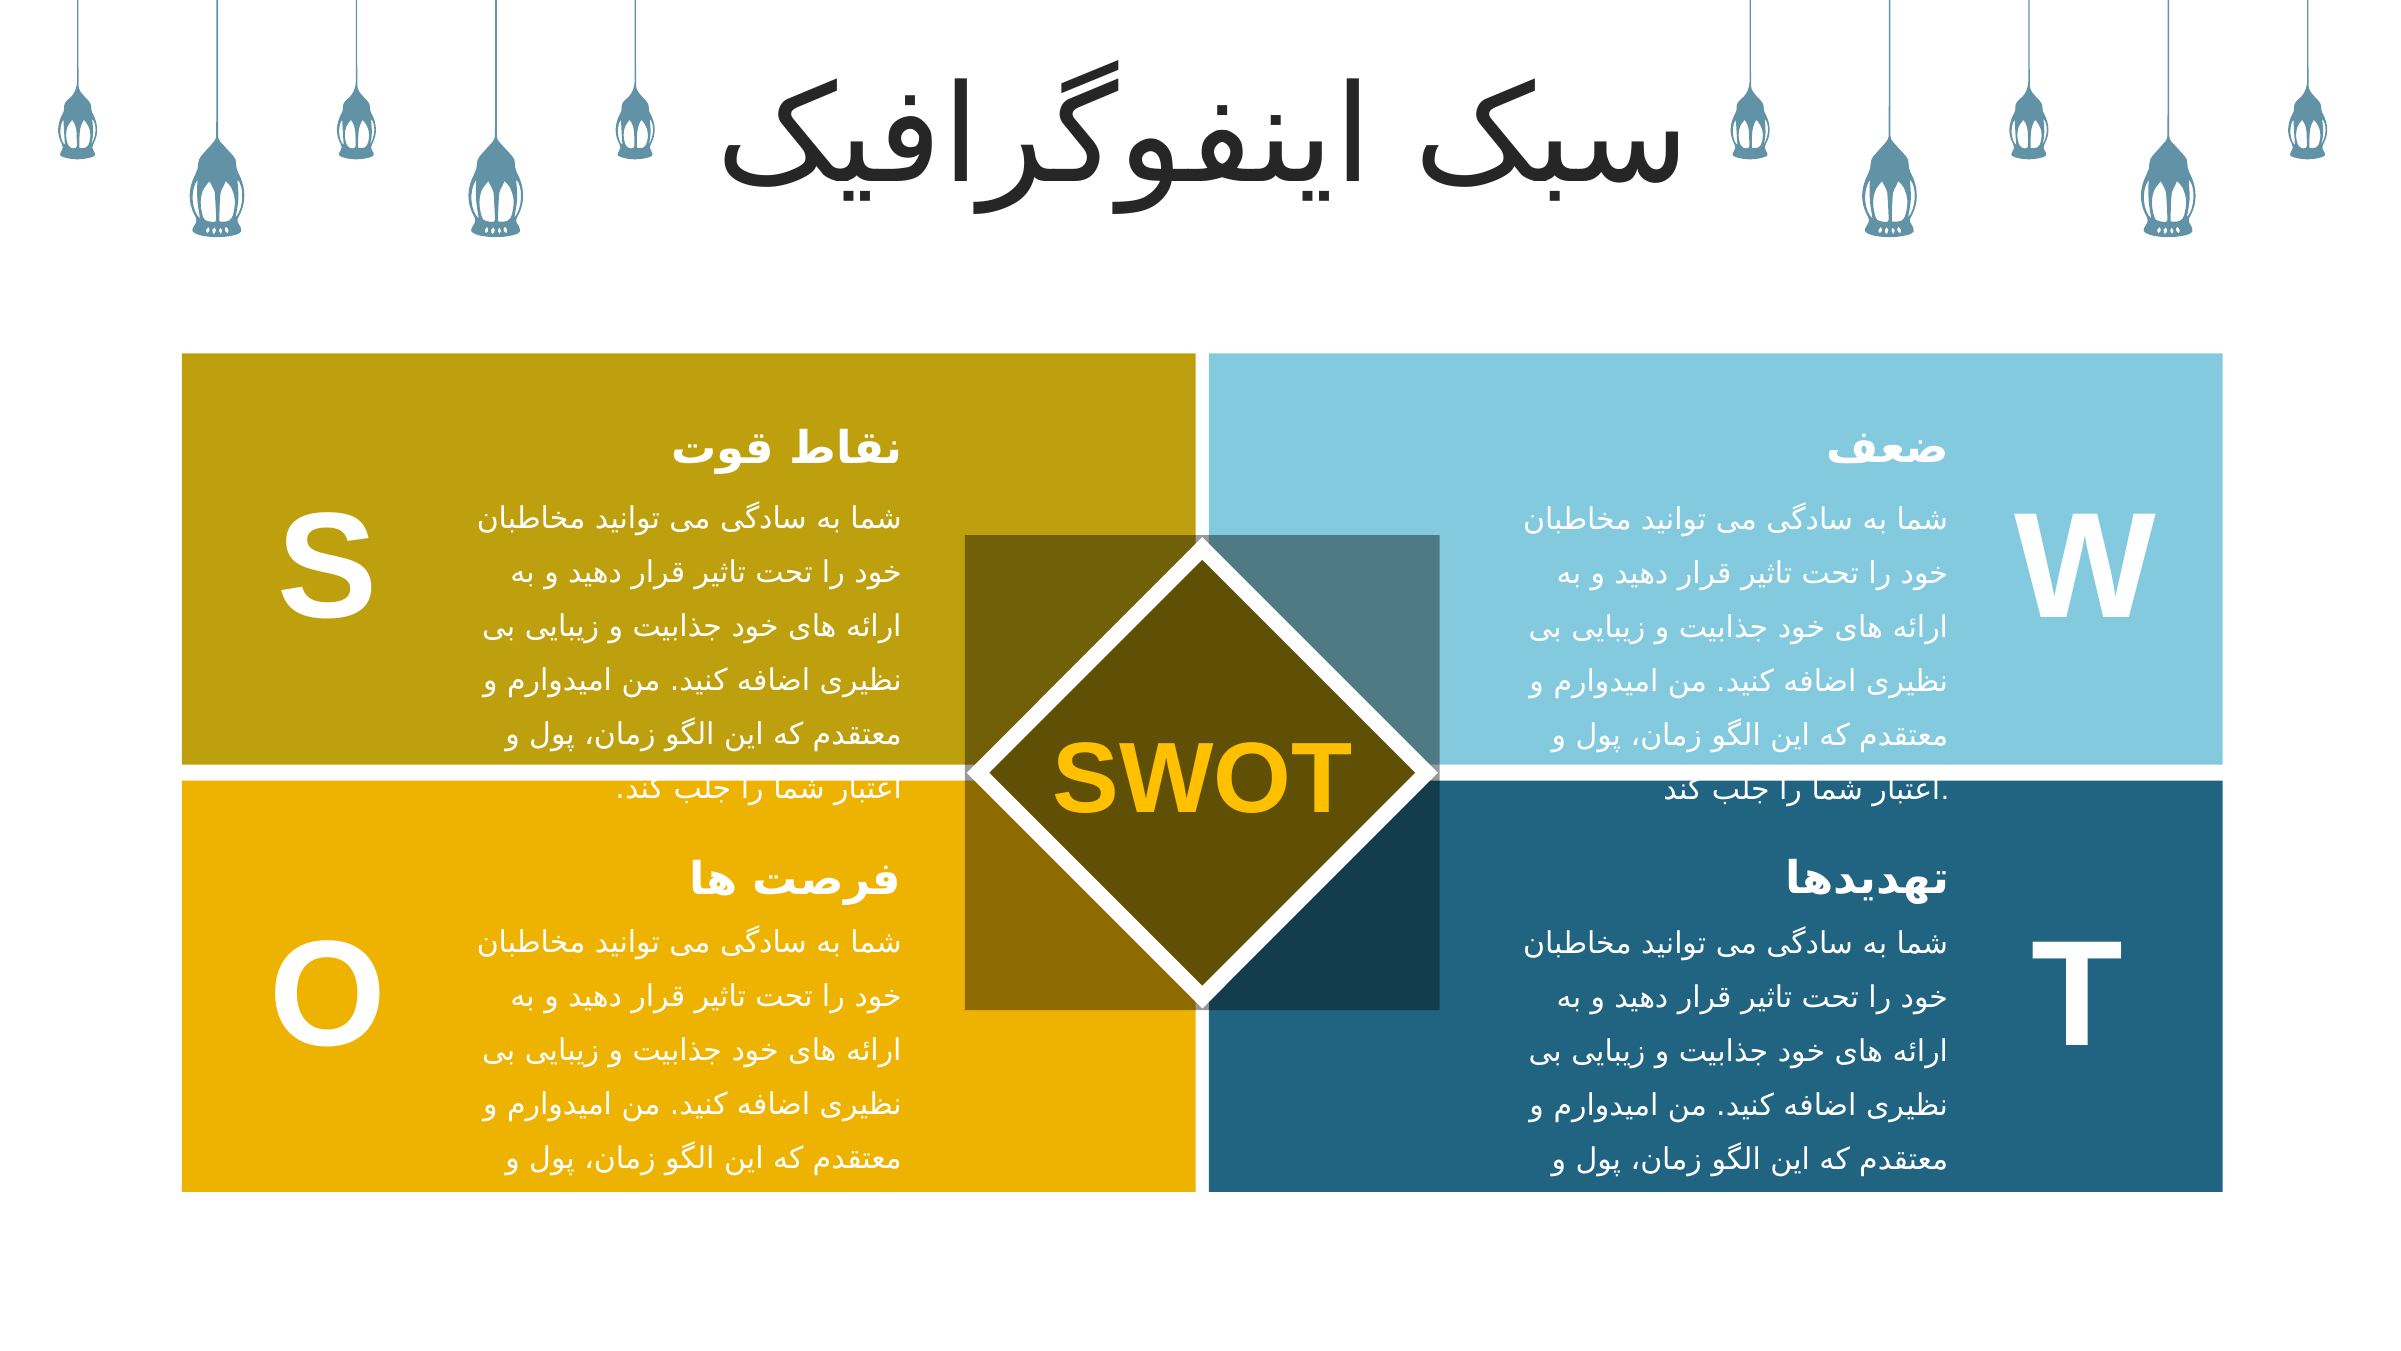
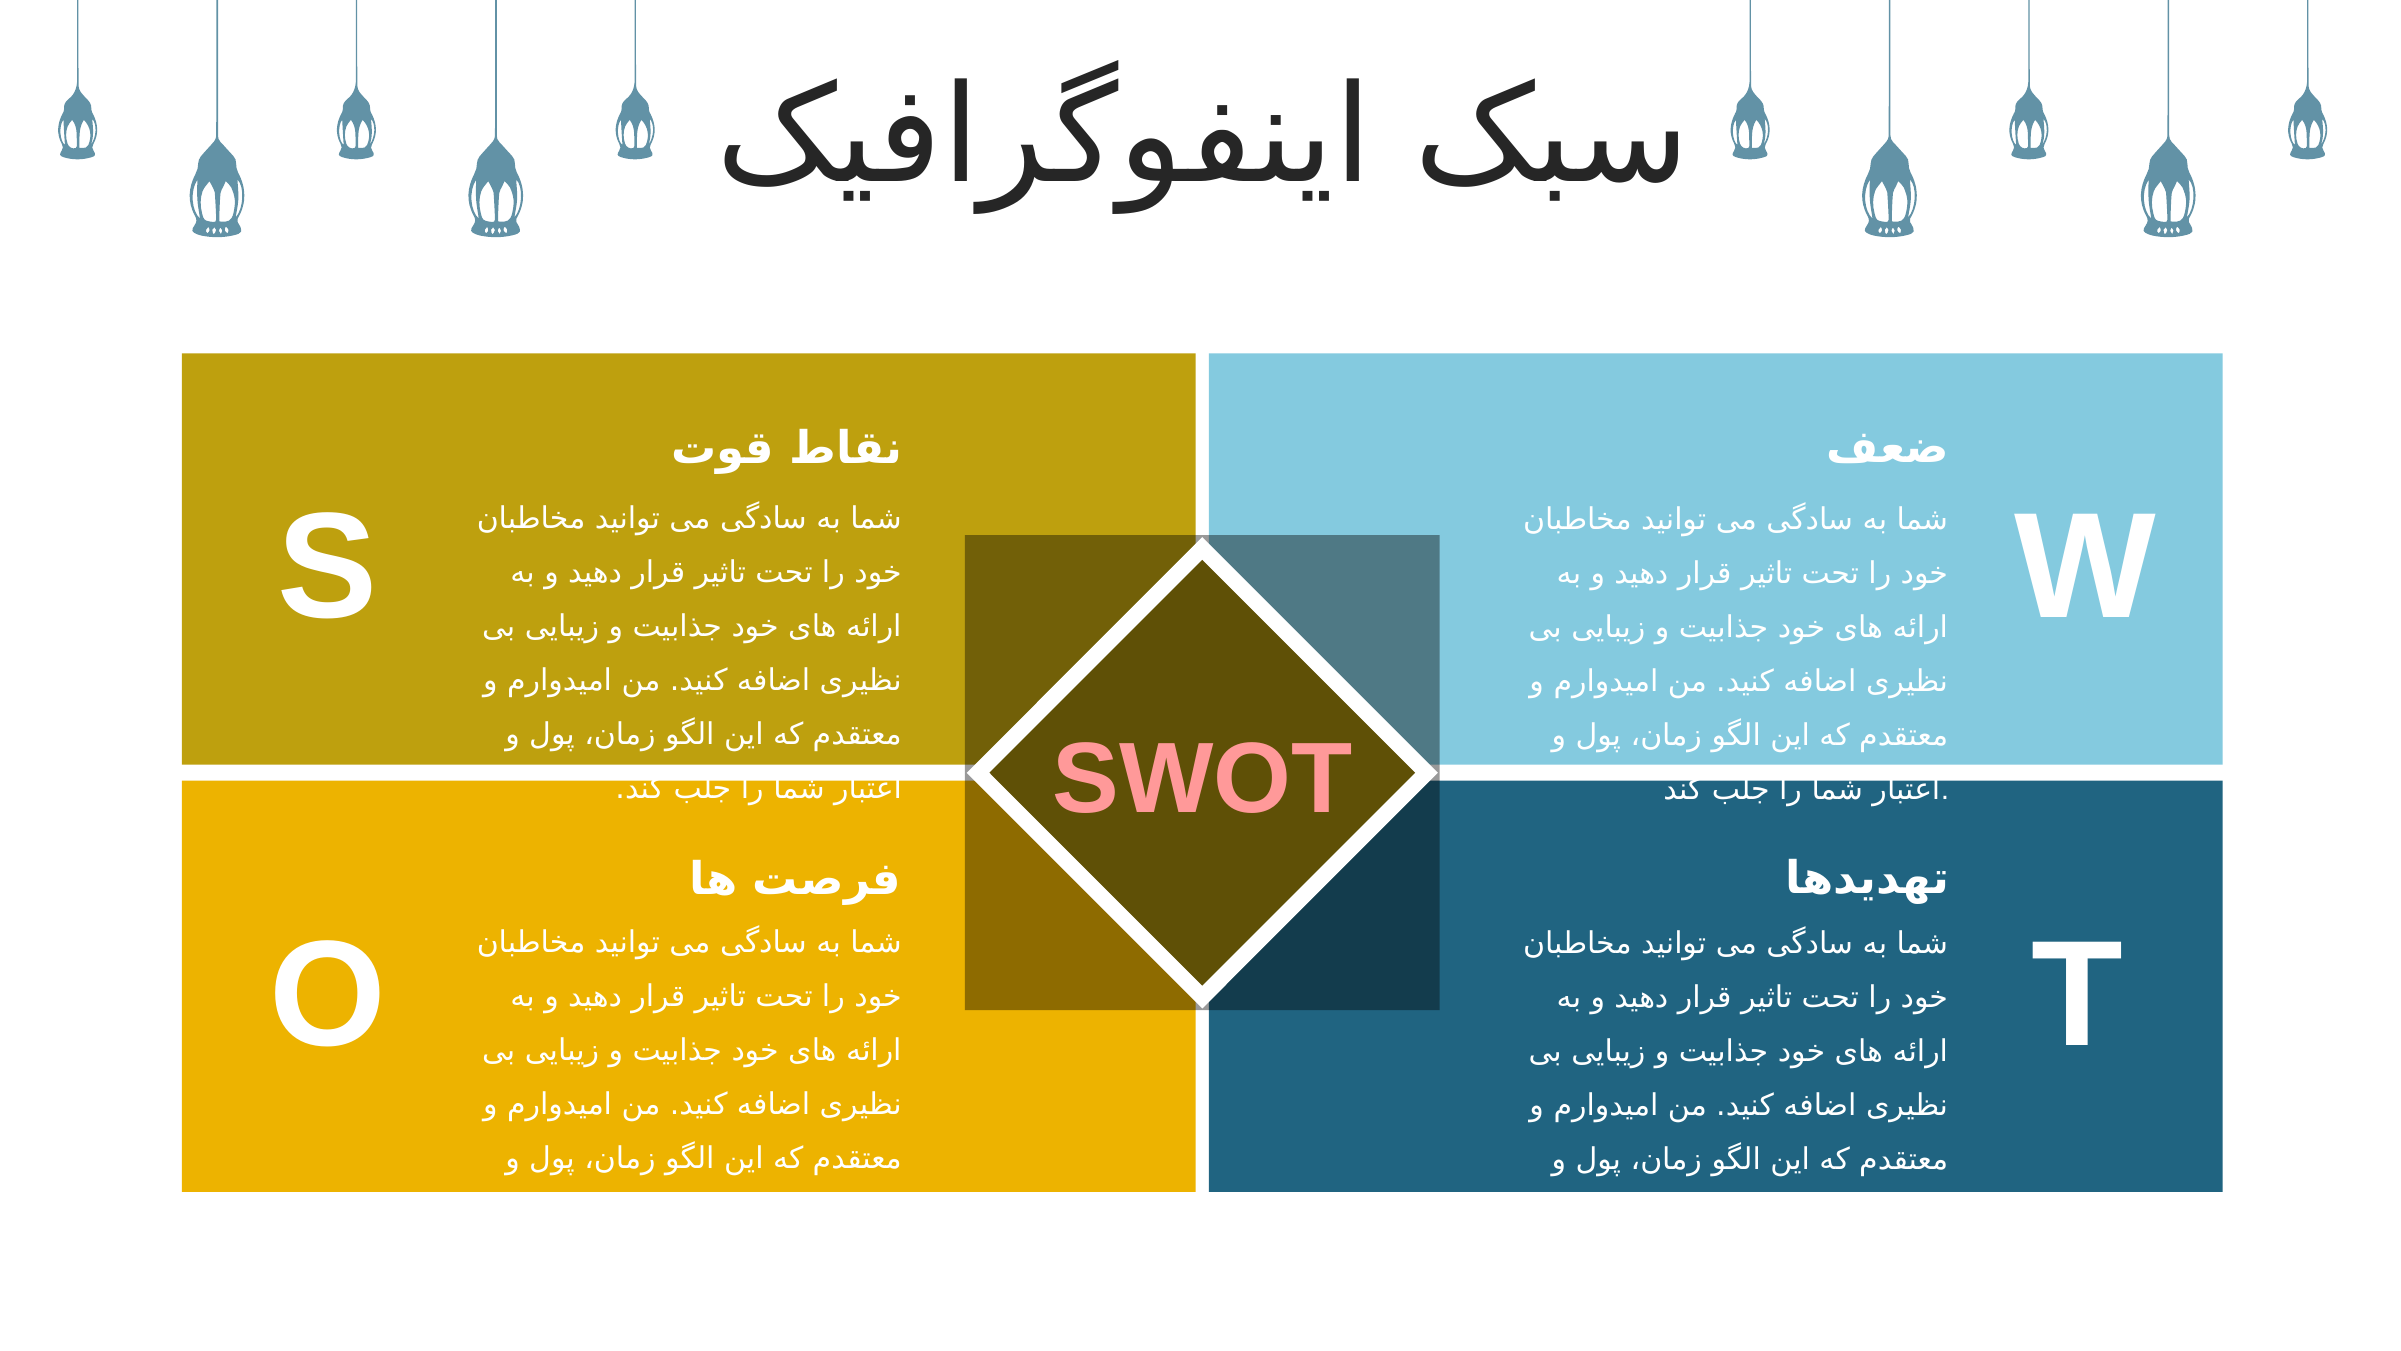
SWOT colour: yellow -> pink
